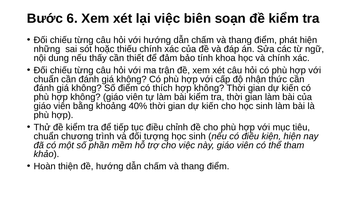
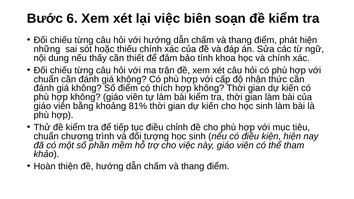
40%: 40% -> 81%
